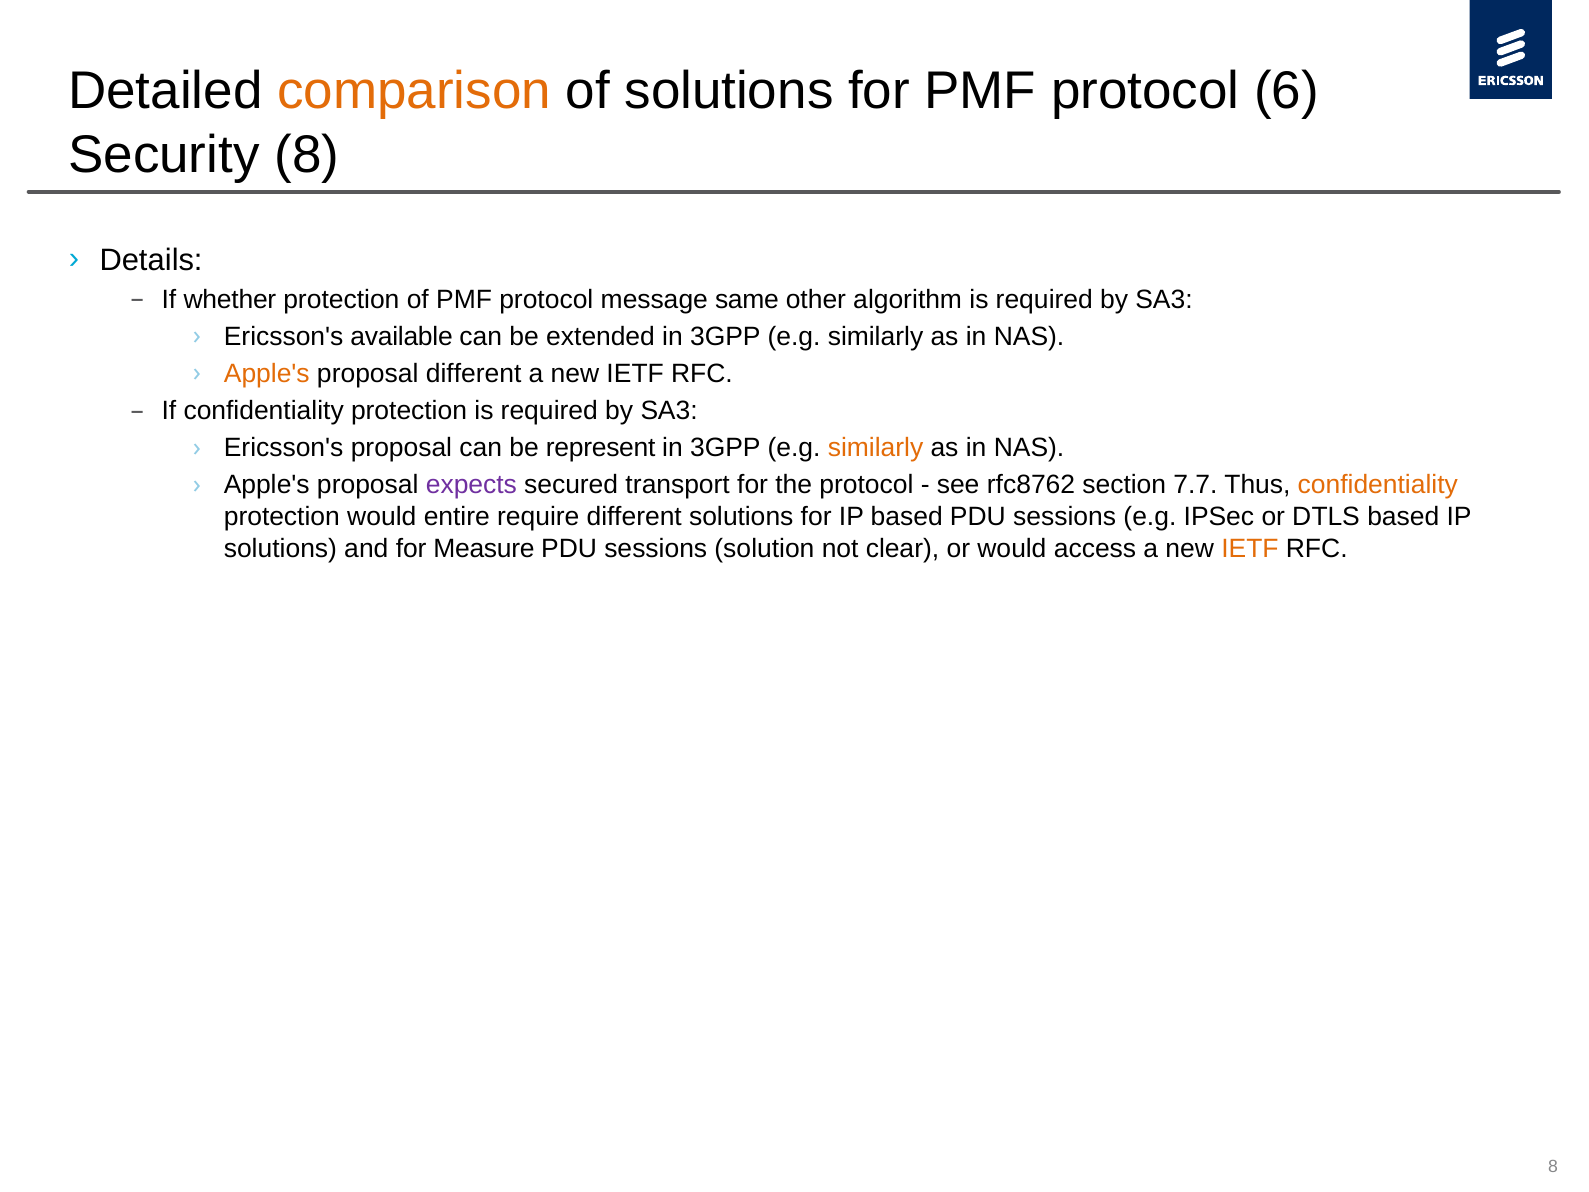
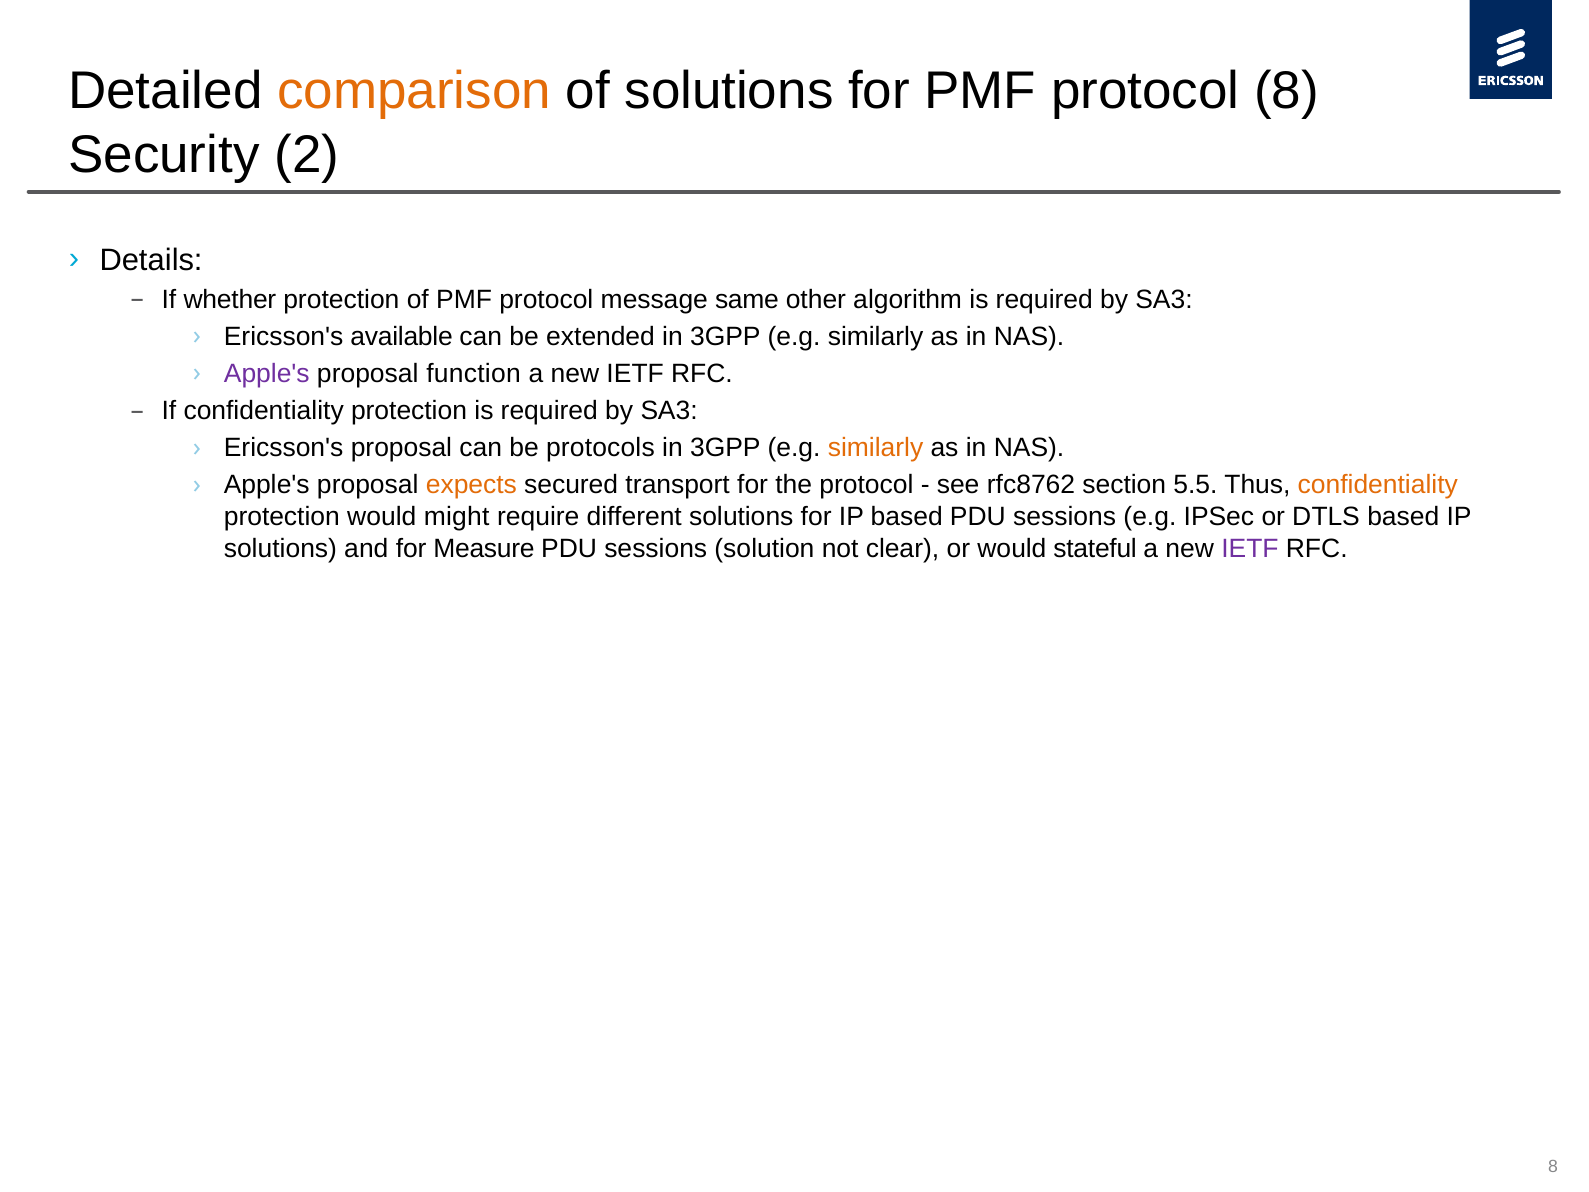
protocol 6: 6 -> 8
Security 8: 8 -> 2
Apple's at (267, 374) colour: orange -> purple
proposal different: different -> function
represent: represent -> protocols
expects colour: purple -> orange
7.7: 7.7 -> 5.5
entire: entire -> might
access: access -> stateful
IETF at (1250, 548) colour: orange -> purple
